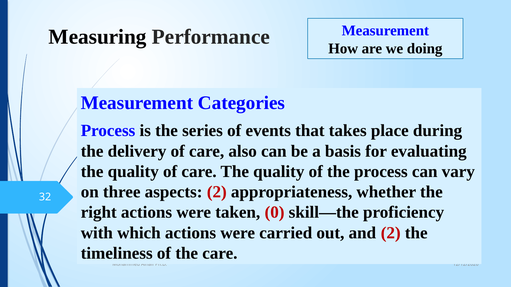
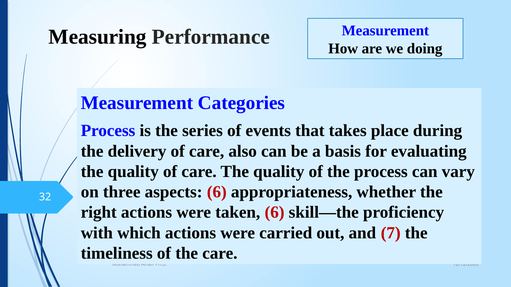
aspects 2: 2 -> 6
taken 0: 0 -> 6
and 2: 2 -> 7
